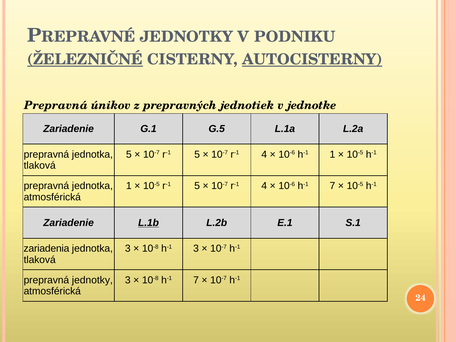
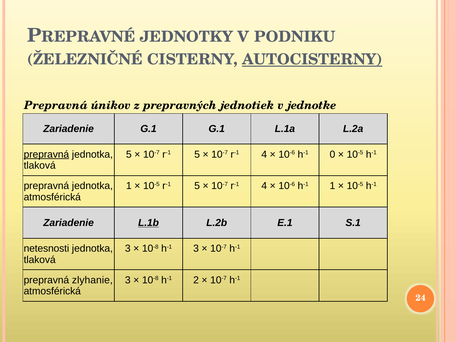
ŽELEZNIČNÉ underline: present -> none
G.1 G.5: G.5 -> G.1
prepravná at (46, 154) underline: none -> present
h-1 1: 1 -> 0
10-6 h-1 7: 7 -> 1
zariadenia: zariadenia -> netesnosti
prepravná jednotky: jednotky -> zlyhanie
10-8 h-1 7: 7 -> 2
